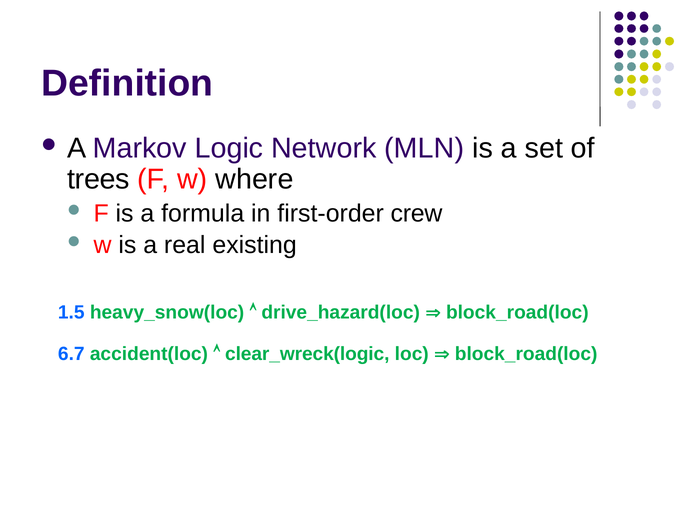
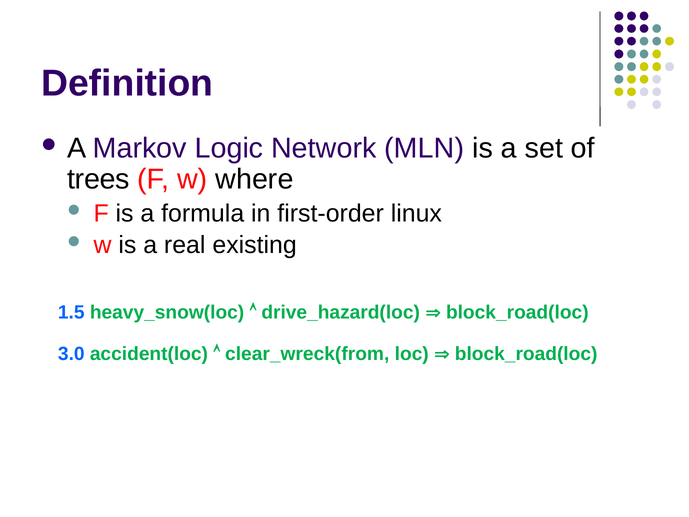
crew: crew -> linux
6.7: 6.7 -> 3.0
clear_wreck(logic: clear_wreck(logic -> clear_wreck(from
